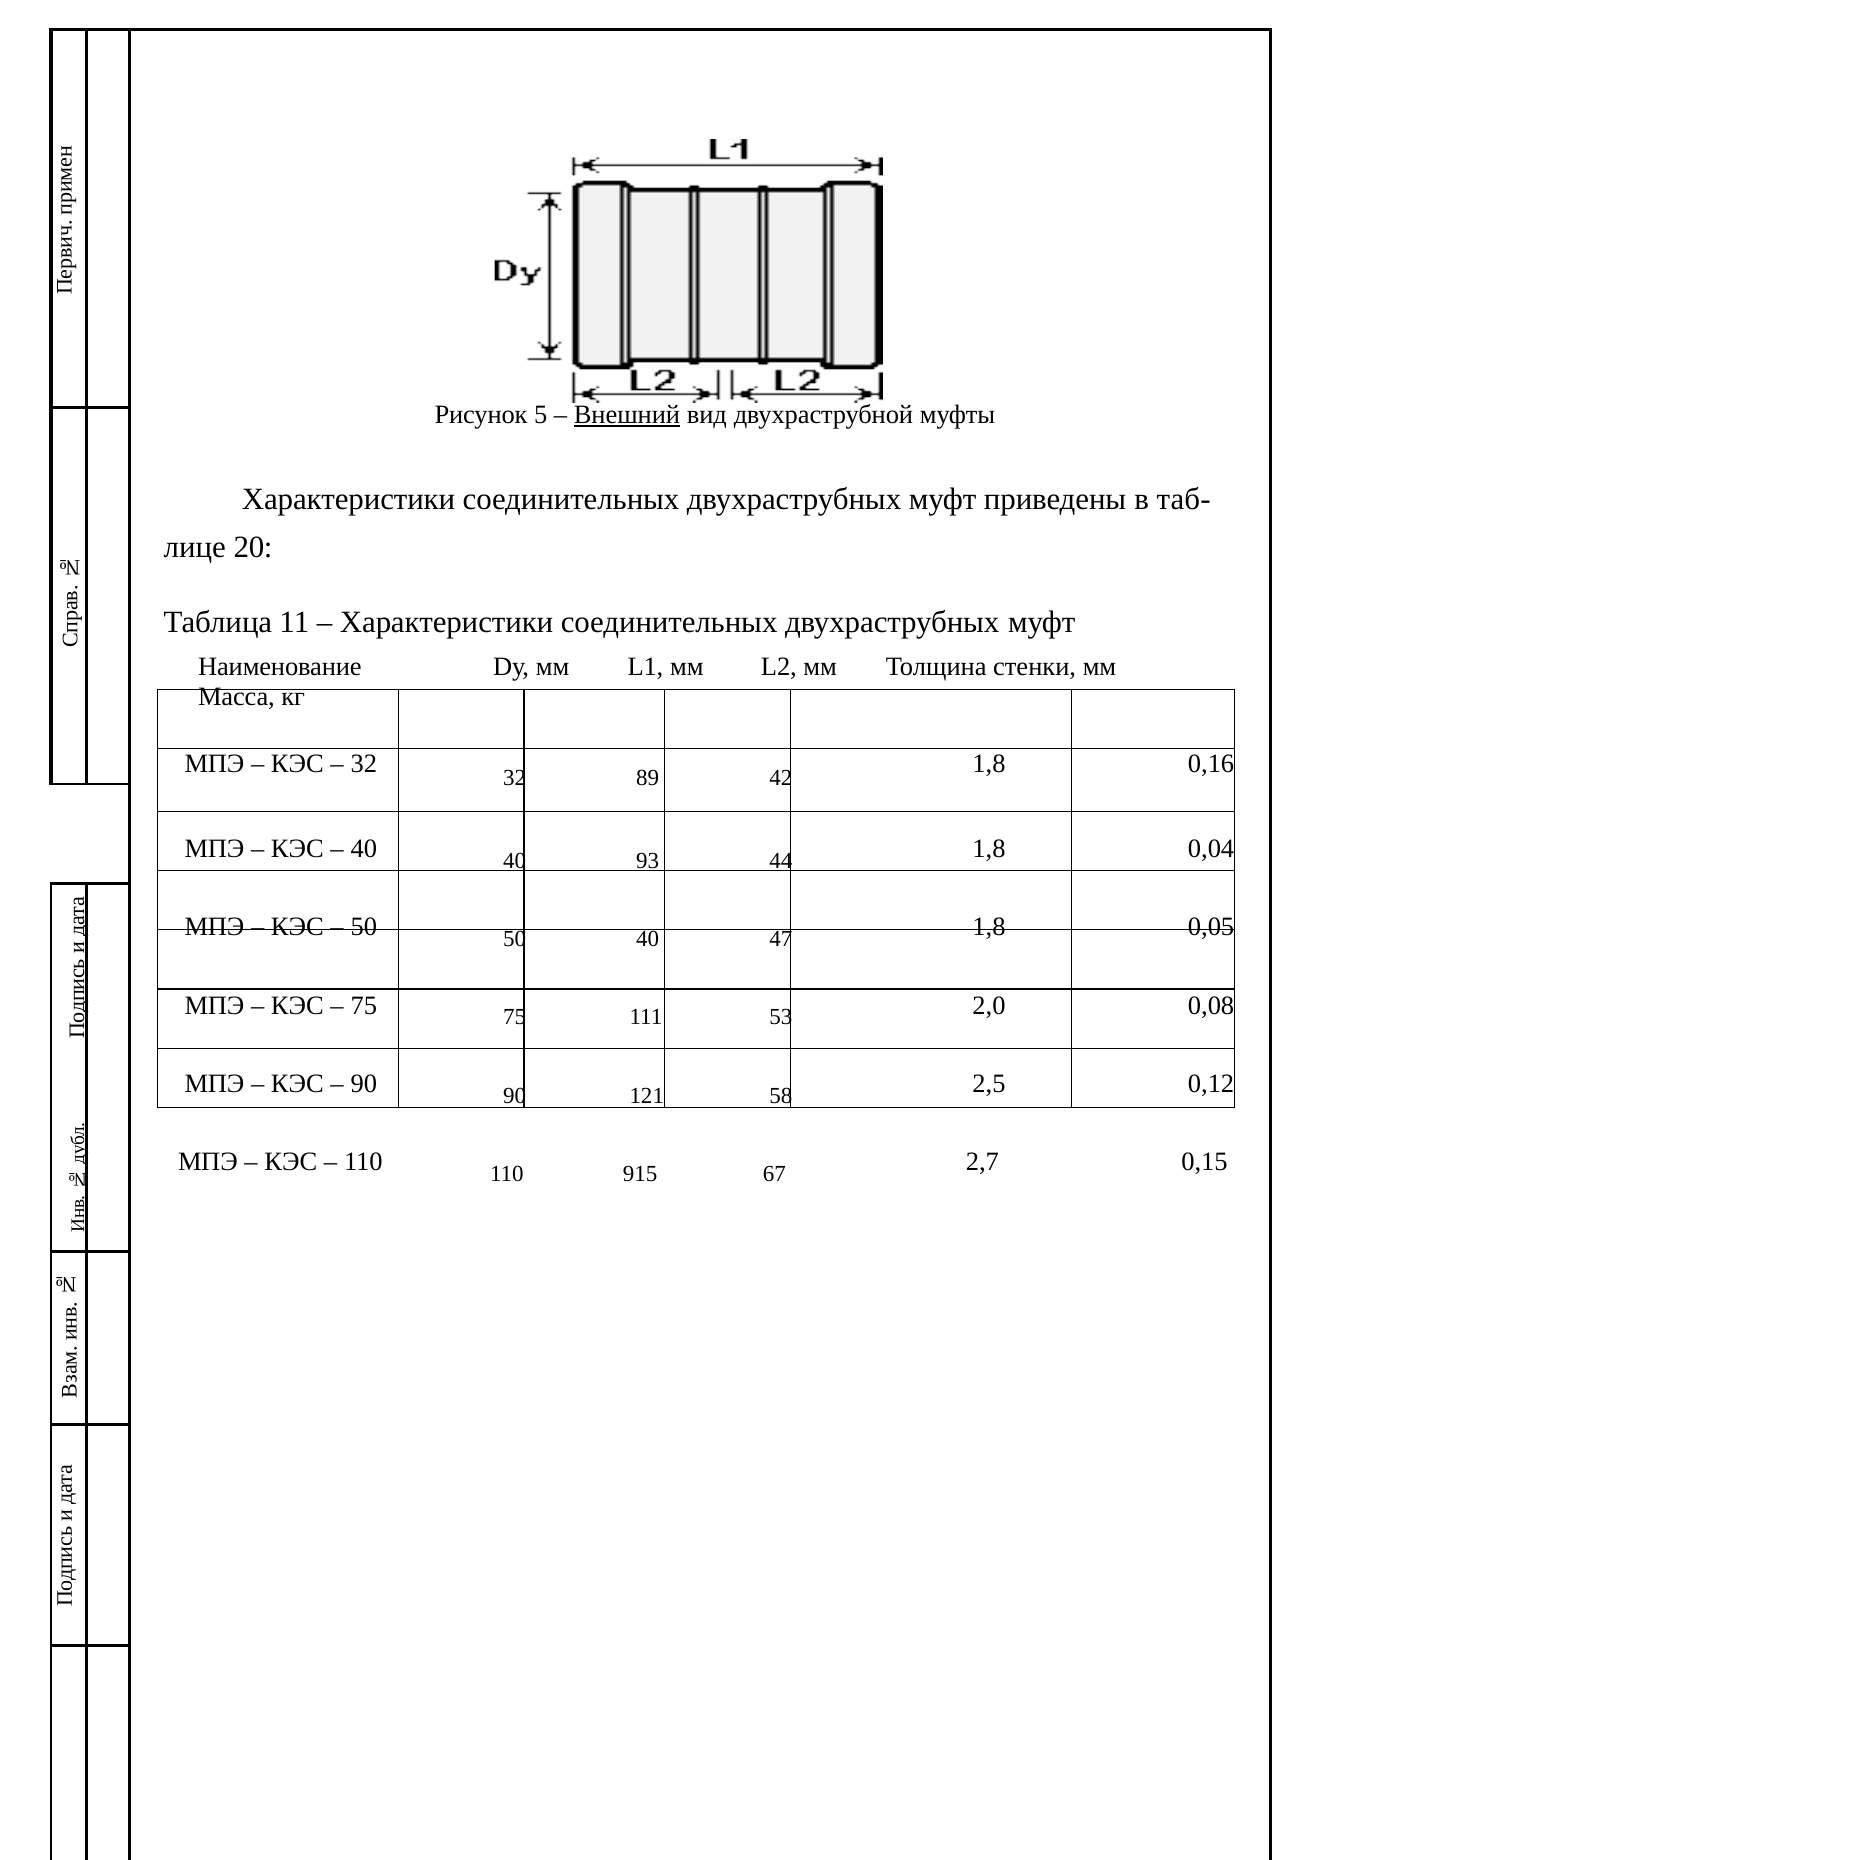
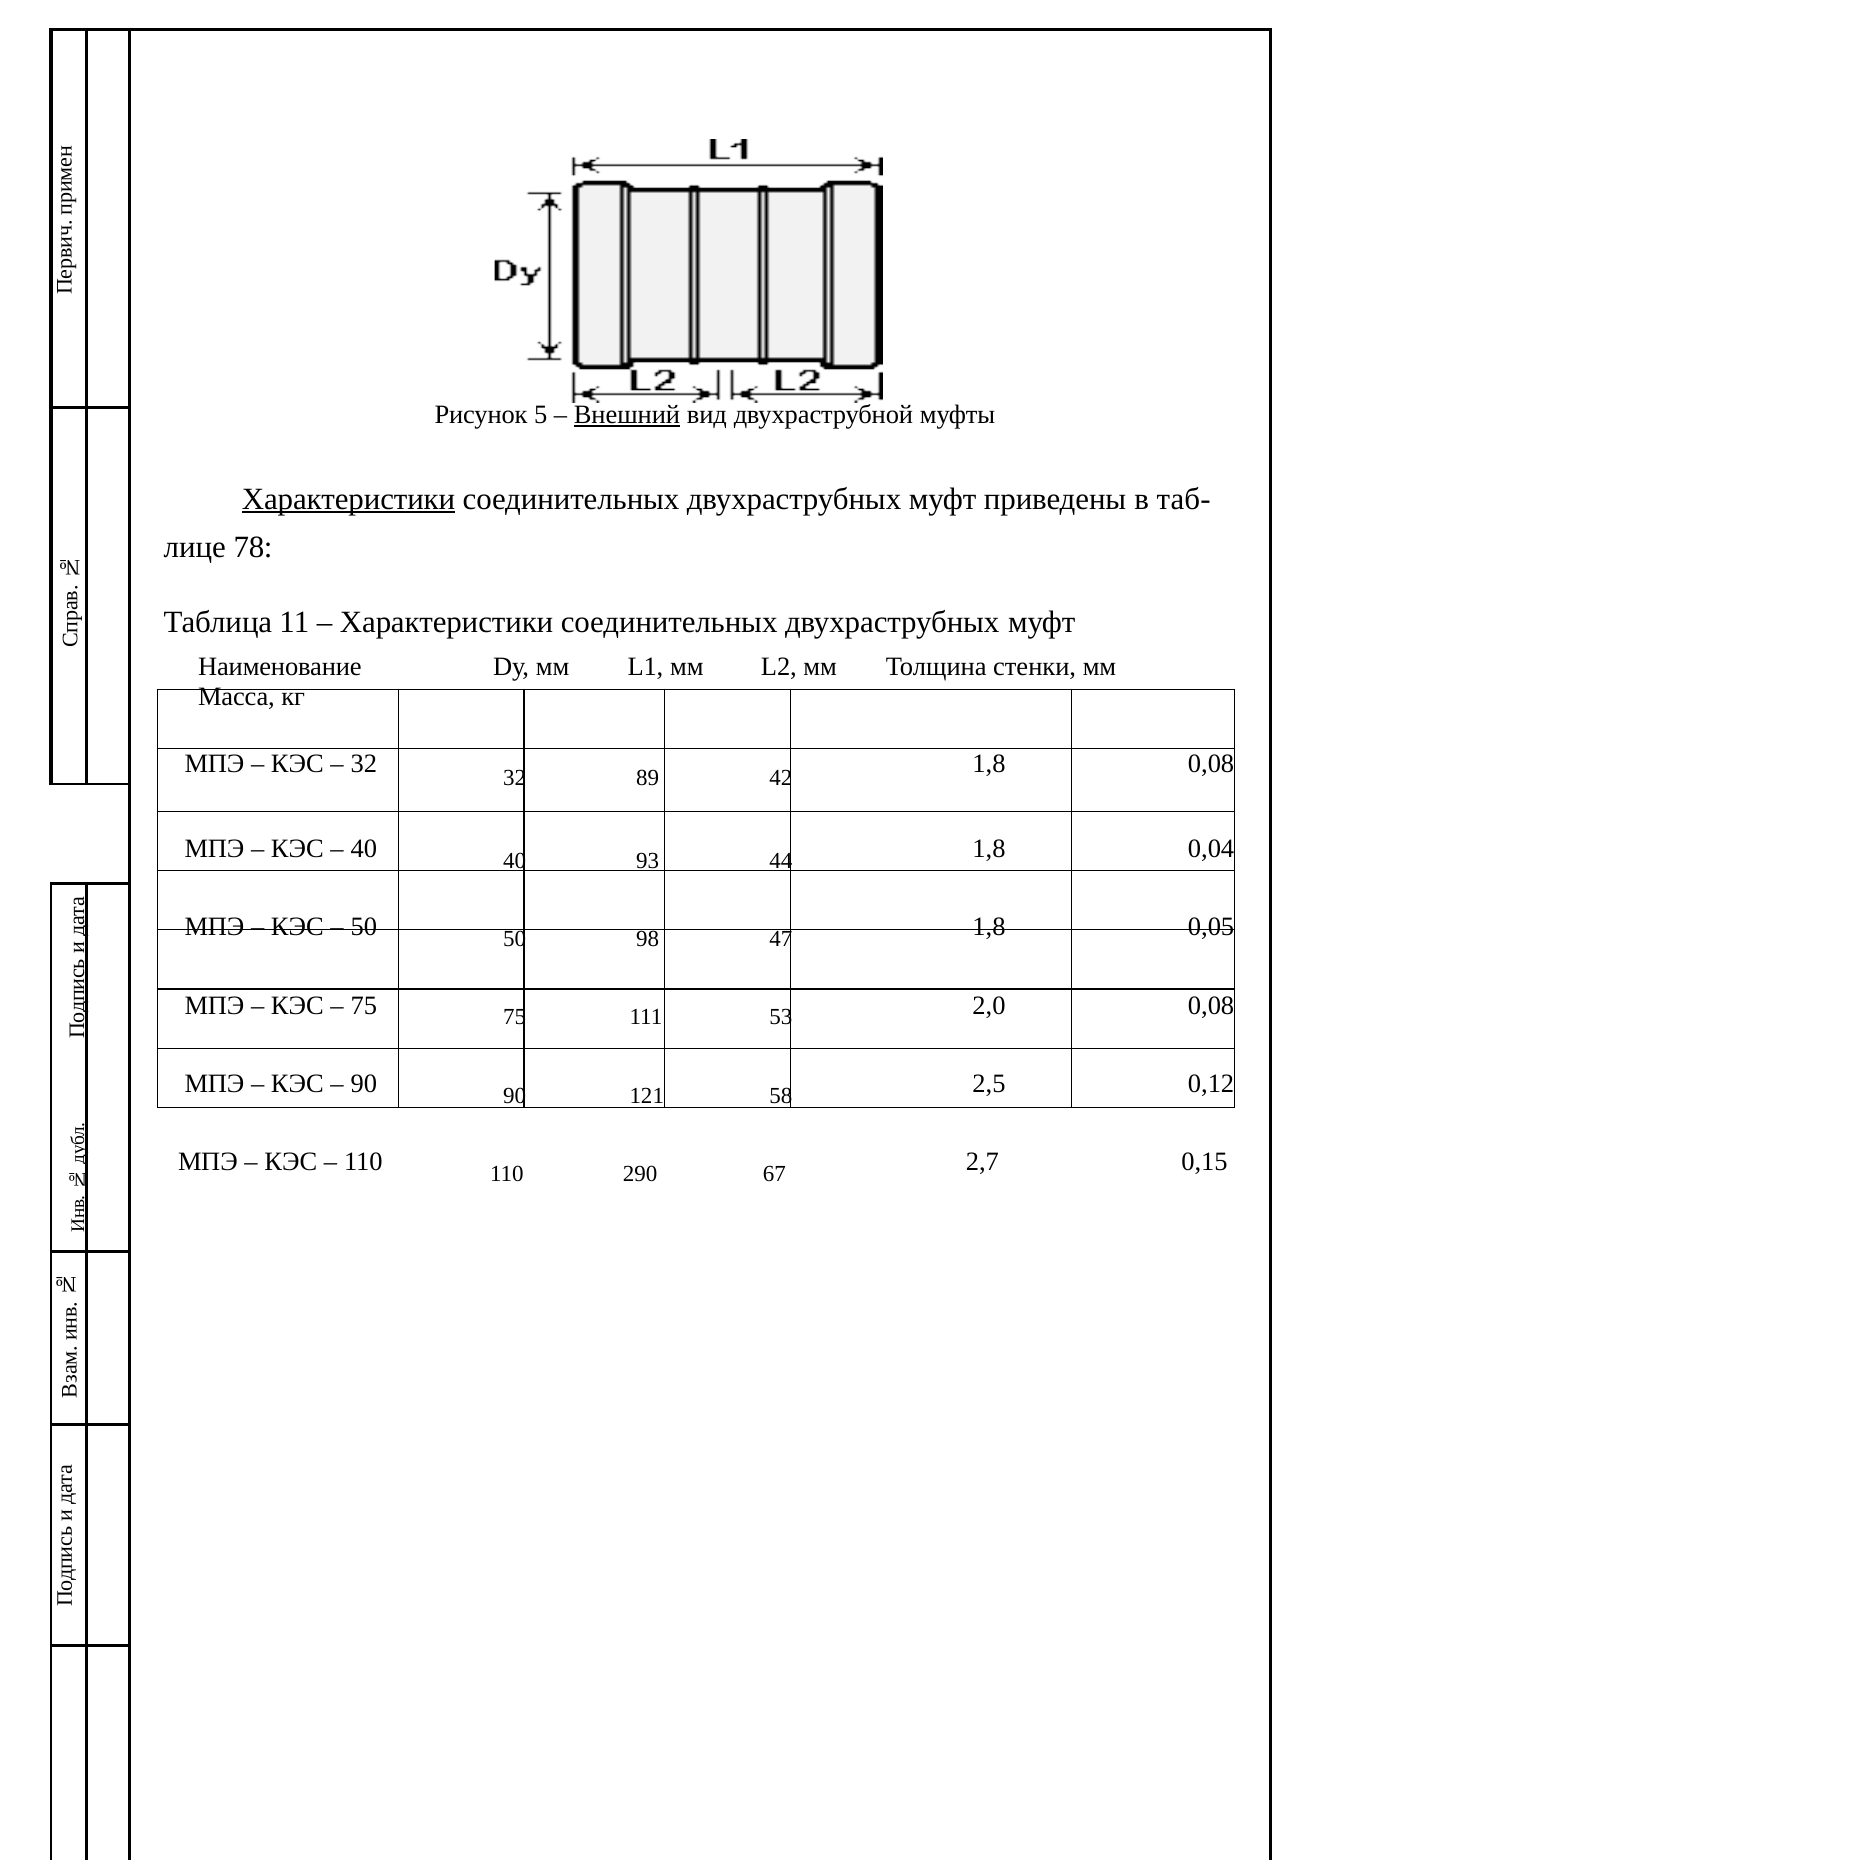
Характеристики at (348, 499) underline: none -> present
20: 20 -> 78
1,8 0,16: 0,16 -> 0,08
50 40: 40 -> 98
915: 915 -> 290
